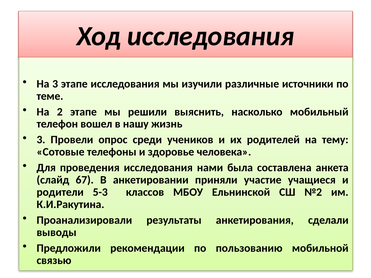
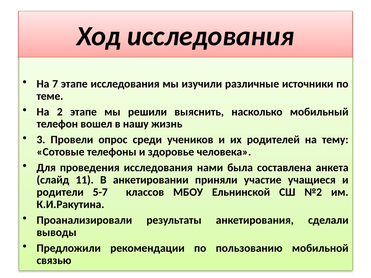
На 3: 3 -> 7
67: 67 -> 11
5-3: 5-3 -> 5-7
